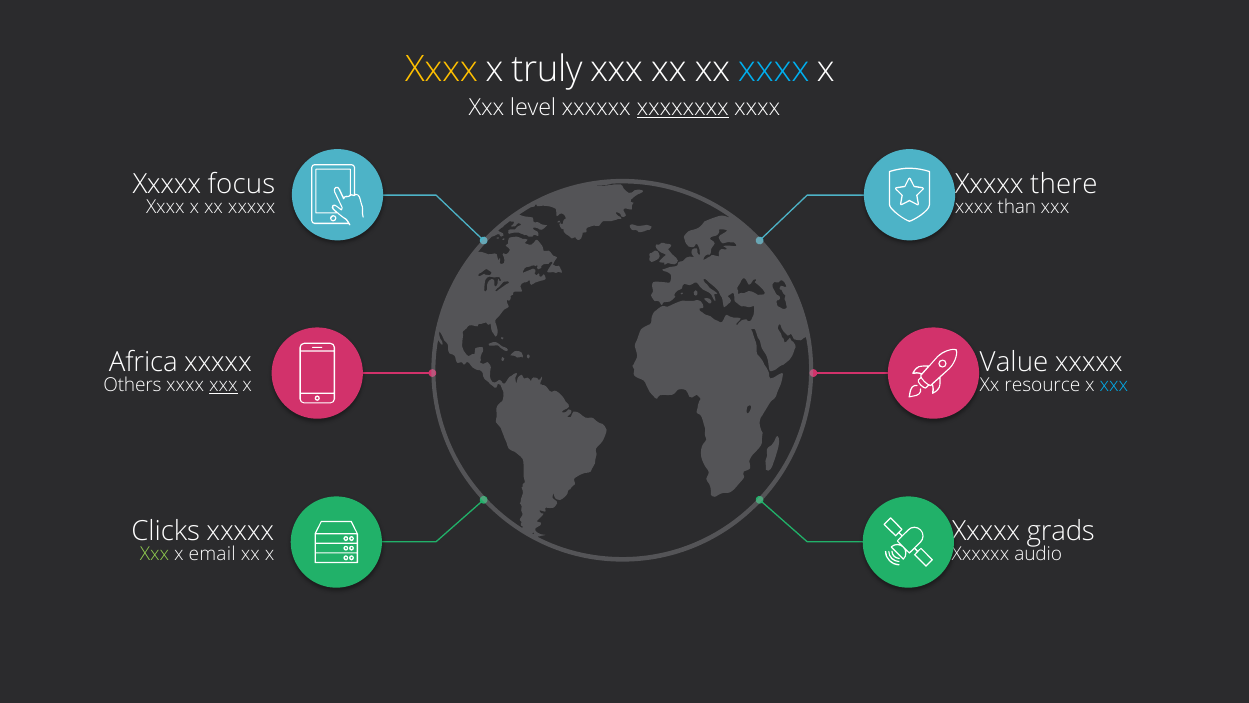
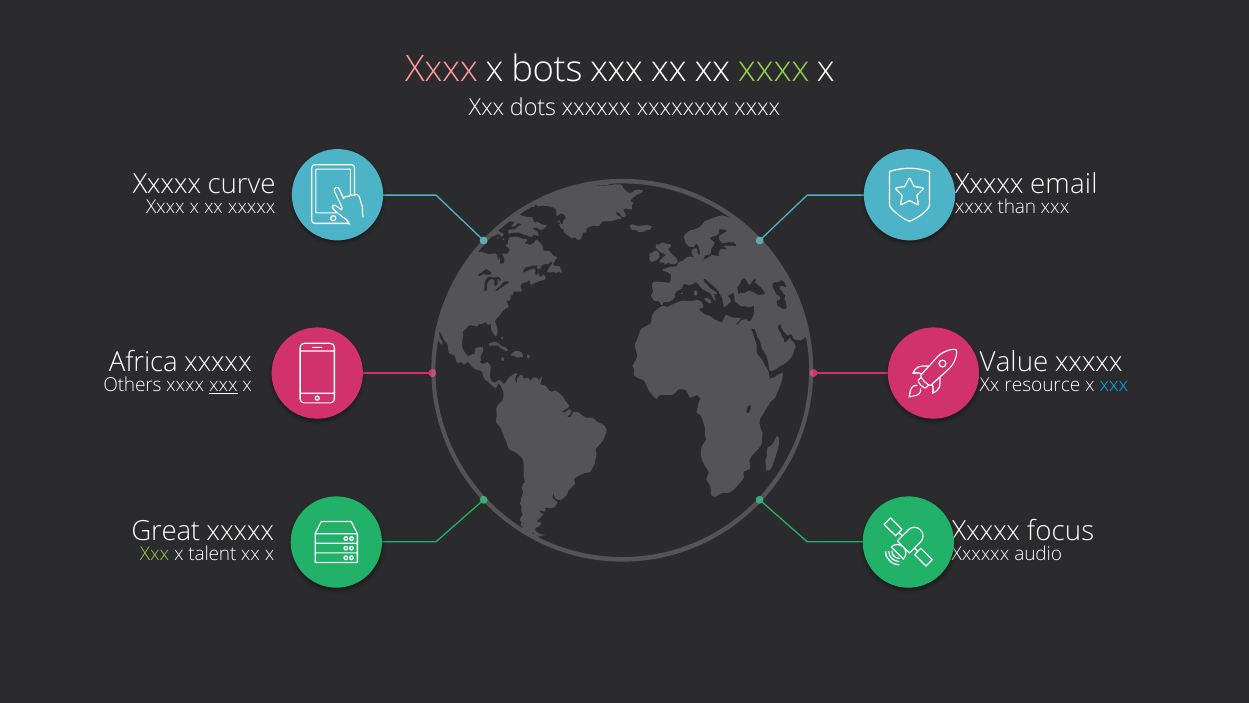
Xxxx at (442, 70) colour: yellow -> pink
truly: truly -> bots
xxxx at (774, 70) colour: light blue -> light green
level: level -> dots
xxxxxxxx underline: present -> none
focus: focus -> curve
there: there -> email
Clicks: Clicks -> Great
grads: grads -> focus
email: email -> talent
